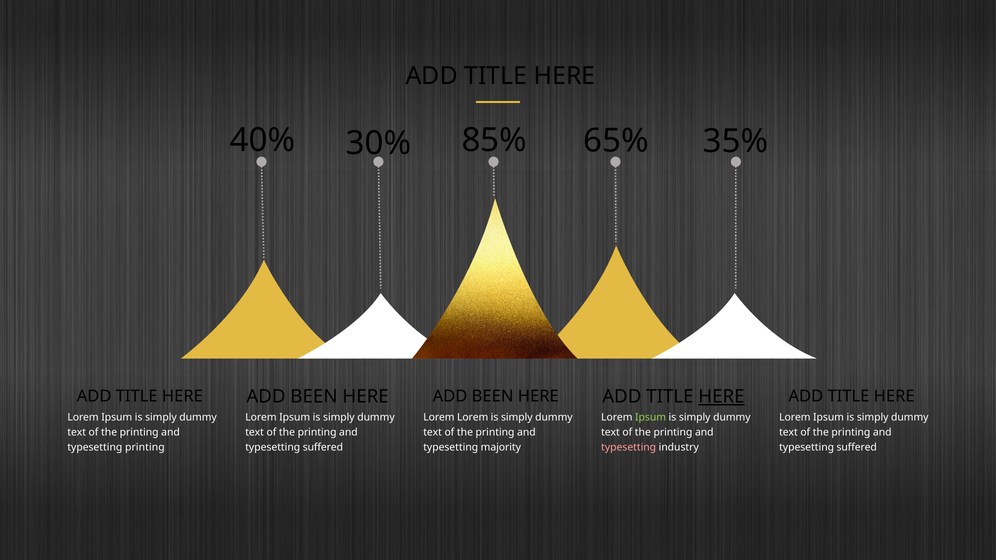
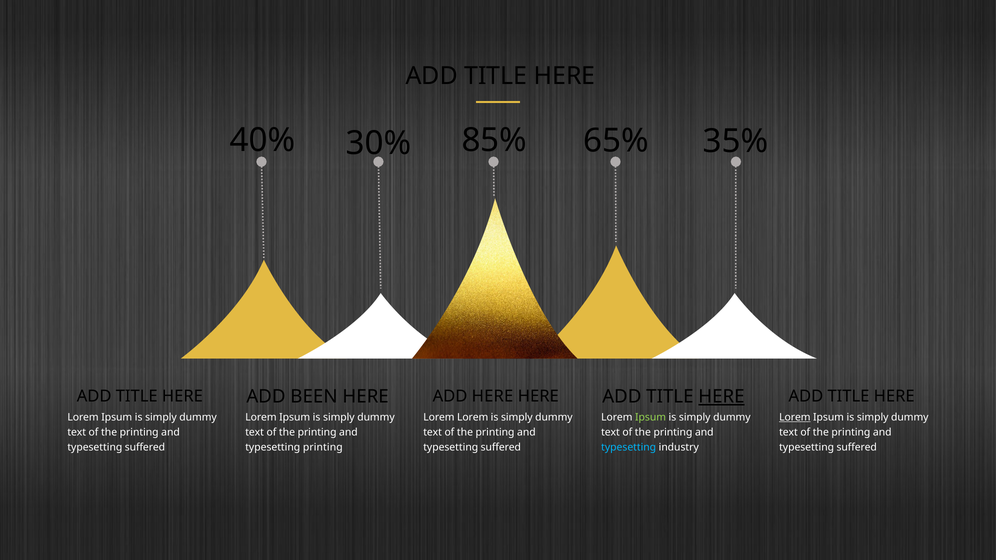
BEEN at (493, 397): BEEN -> HERE
Lorem at (795, 418) underline: none -> present
printing at (145, 448): printing -> suffered
suffered at (323, 448): suffered -> printing
majority at (501, 448): majority -> suffered
typesetting at (629, 448) colour: pink -> light blue
